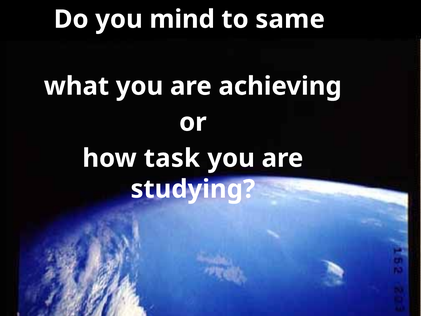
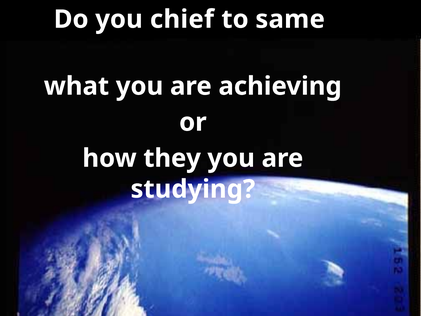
mind: mind -> chief
task: task -> they
